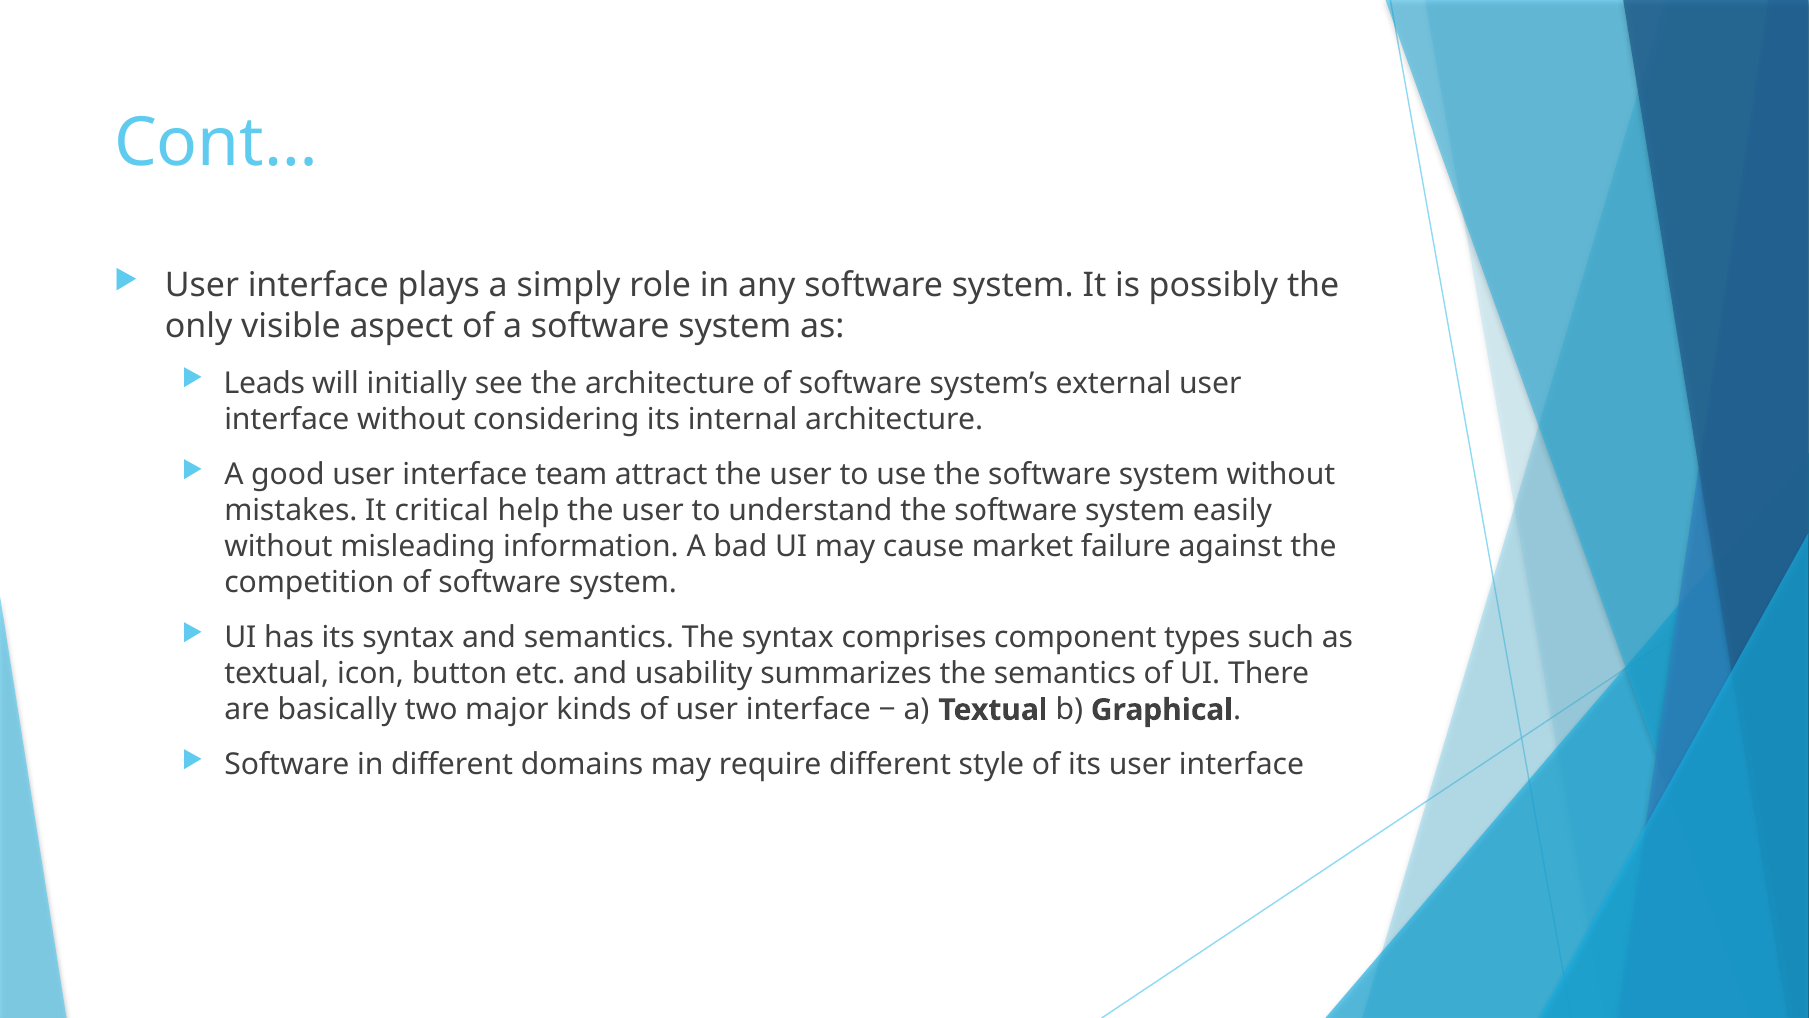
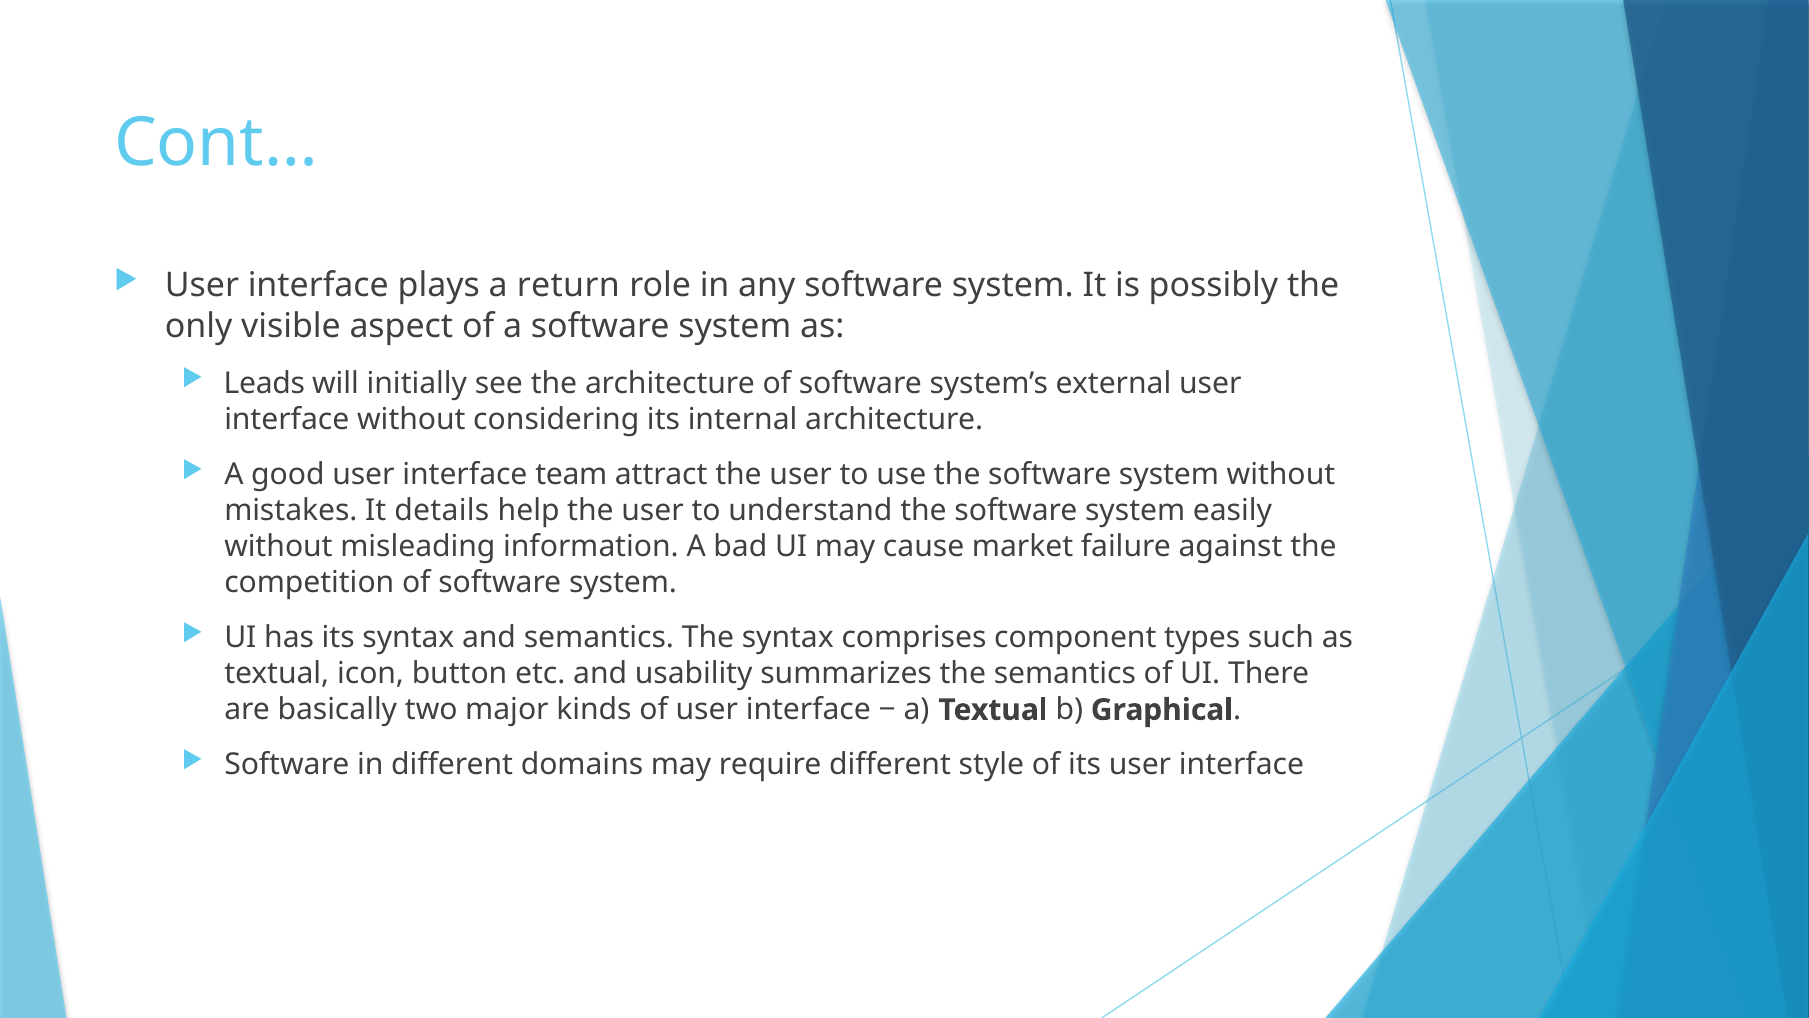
simply: simply -> return
critical: critical -> details
